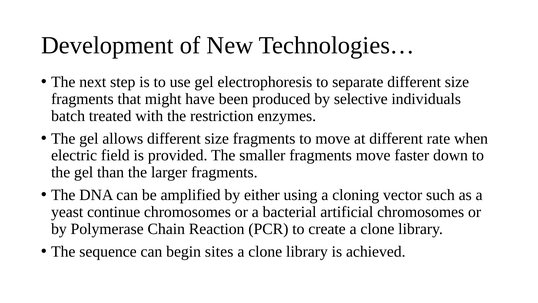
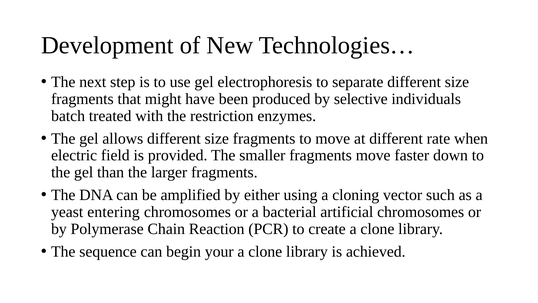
continue: continue -> entering
sites: sites -> your
